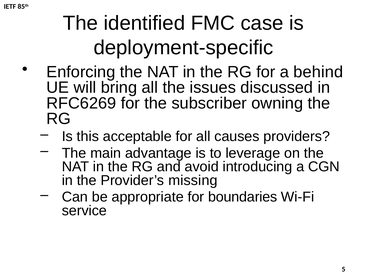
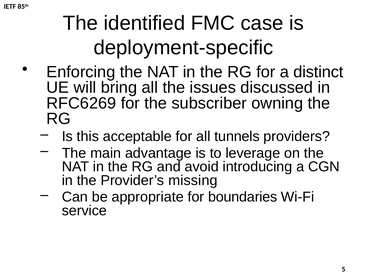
behind: behind -> distinct
causes: causes -> tunnels
